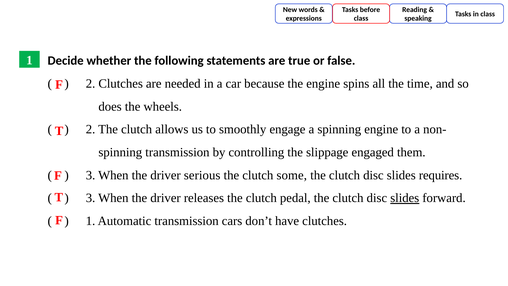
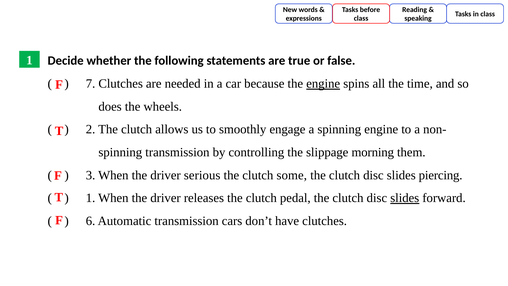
2 at (91, 84): 2 -> 7
engine at (323, 84) underline: none -> present
engaged: engaged -> morning
requires: requires -> piercing
3 at (91, 198): 3 -> 1
1 at (91, 221): 1 -> 6
